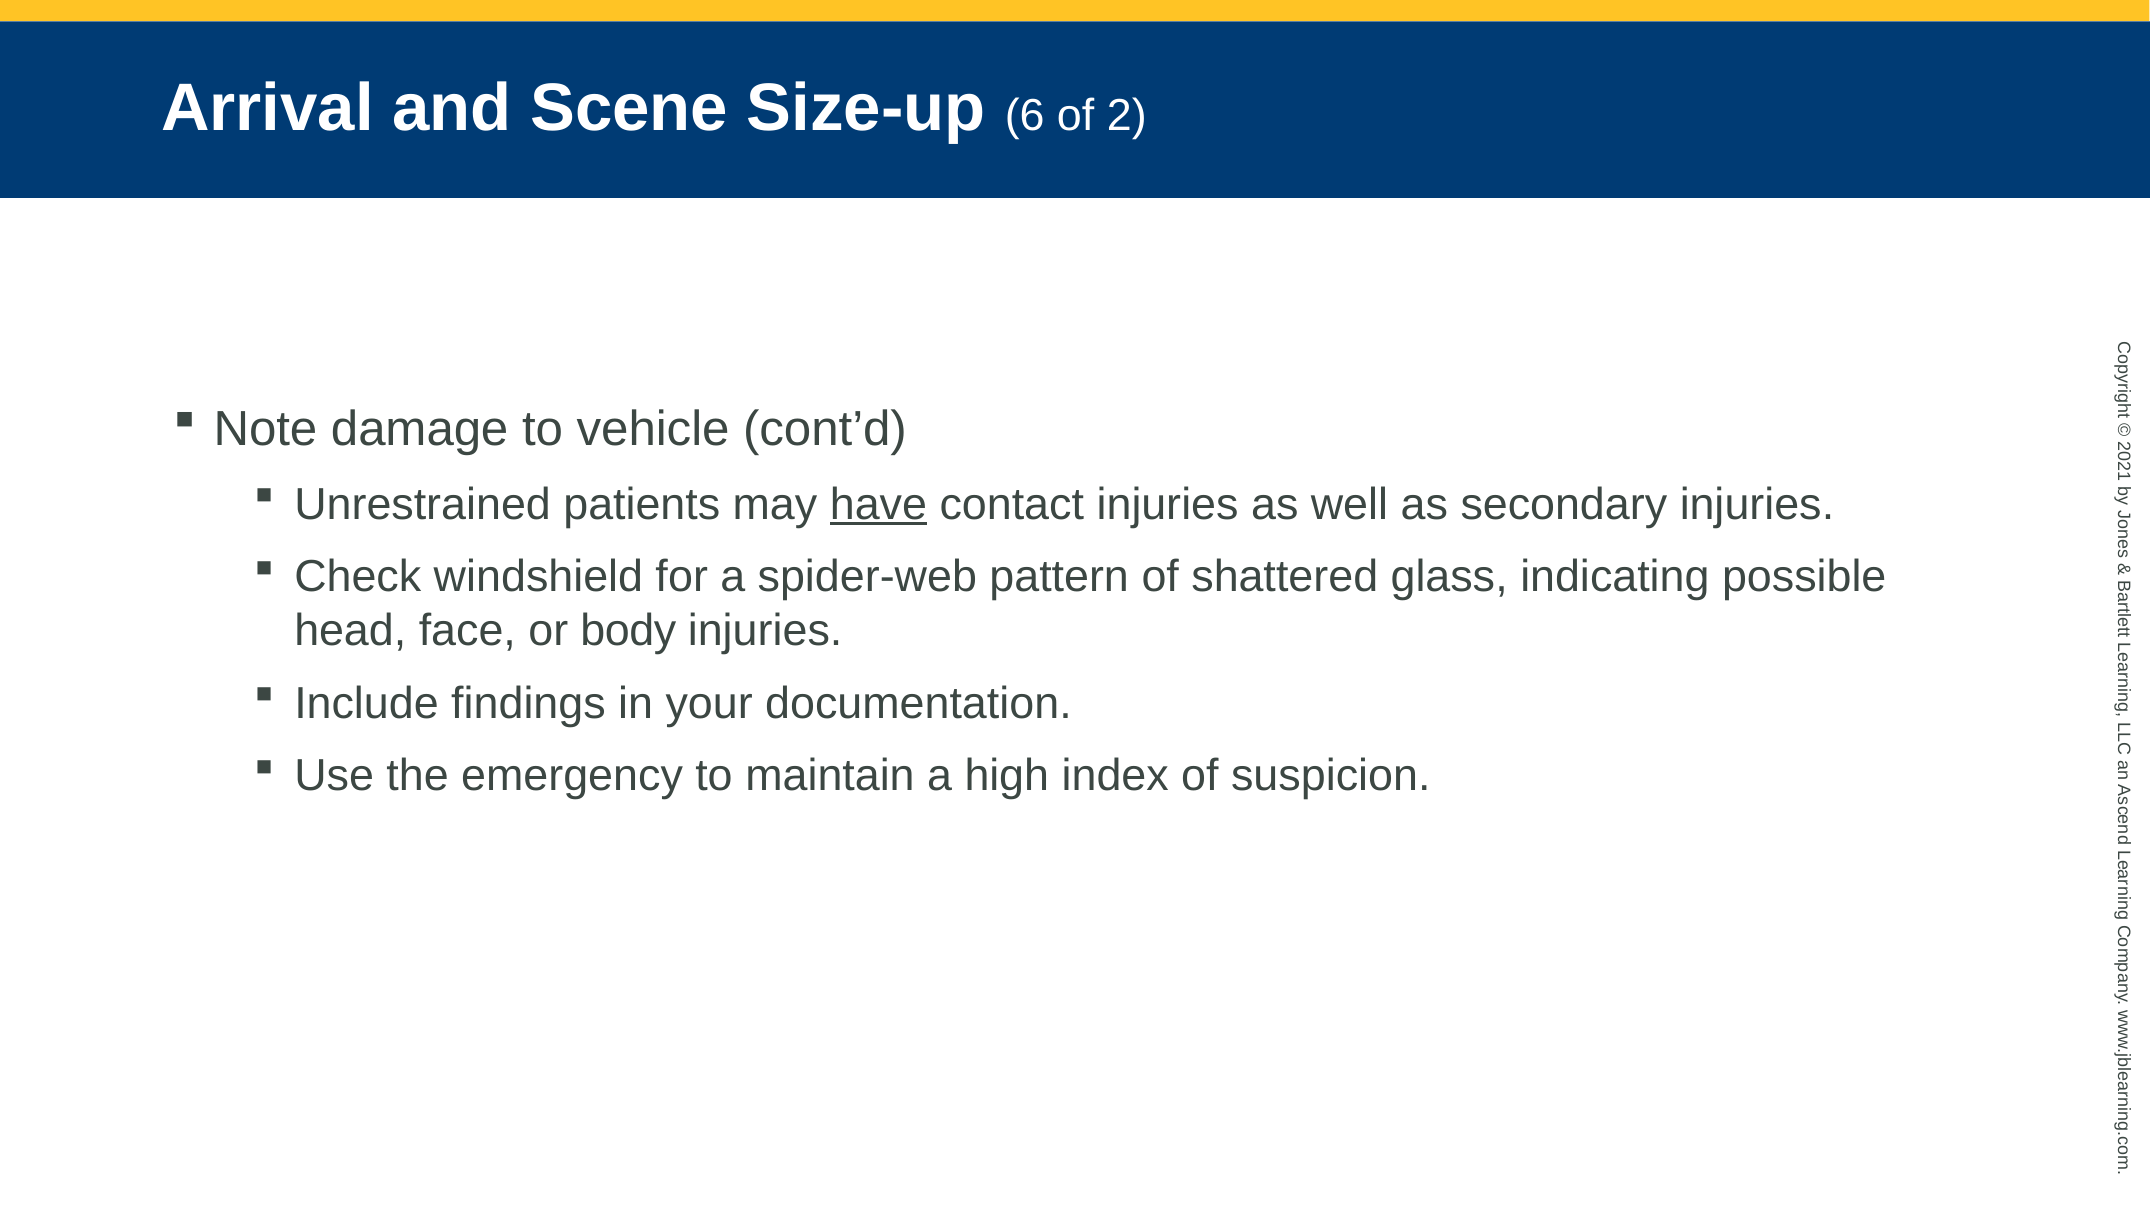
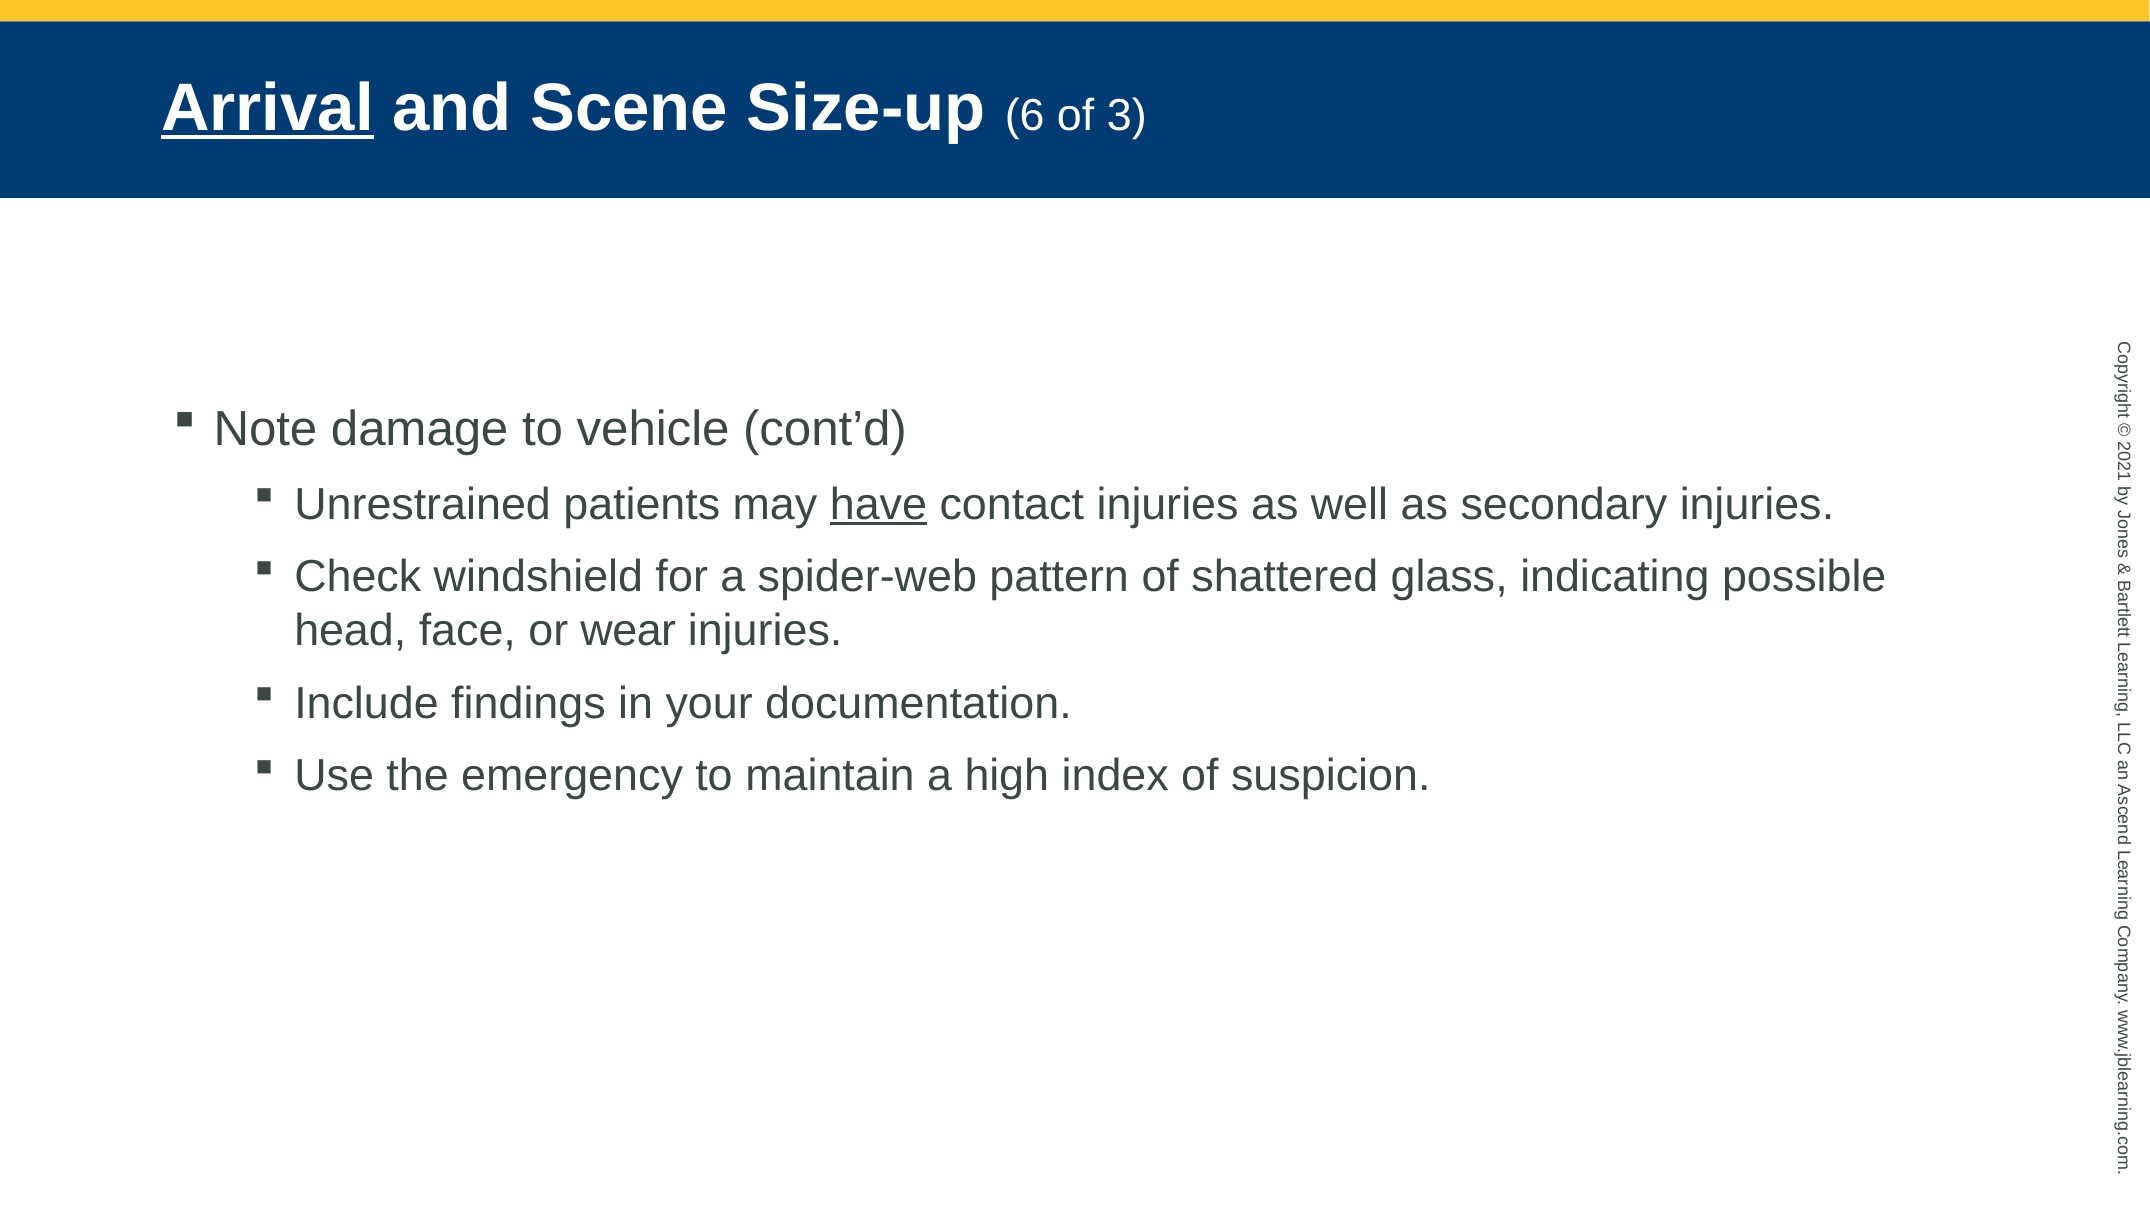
Arrival underline: none -> present
of 2: 2 -> 3
body: body -> wear
